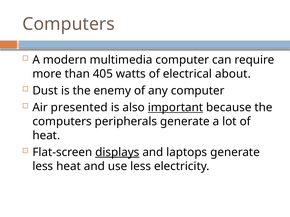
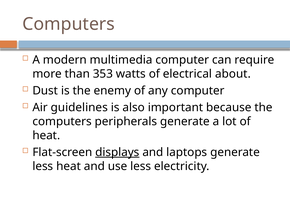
405: 405 -> 353
presented: presented -> guidelines
important underline: present -> none
